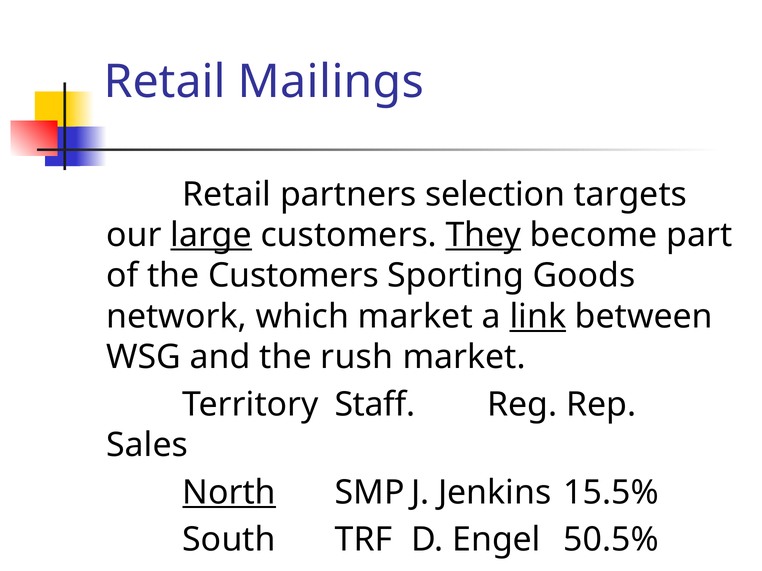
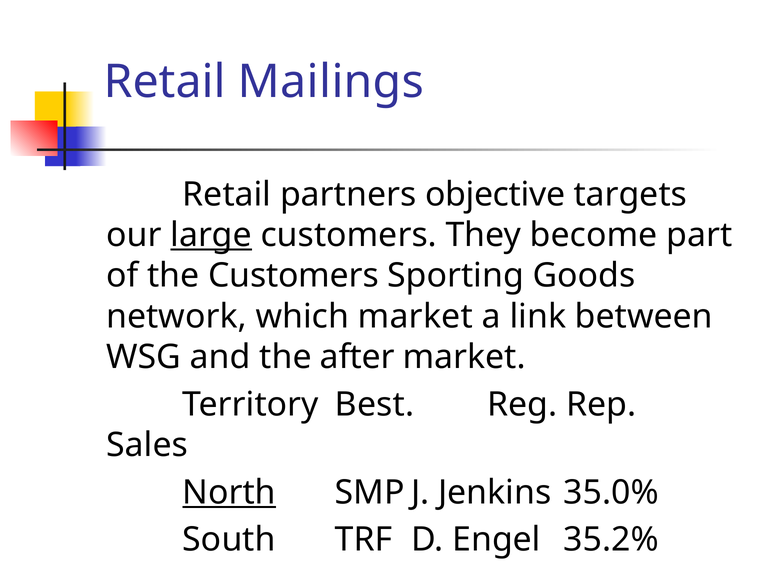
selection: selection -> objective
They underline: present -> none
link underline: present -> none
rush: rush -> after
Staff: Staff -> Best
15.5%: 15.5% -> 35.0%
50.5%: 50.5% -> 35.2%
